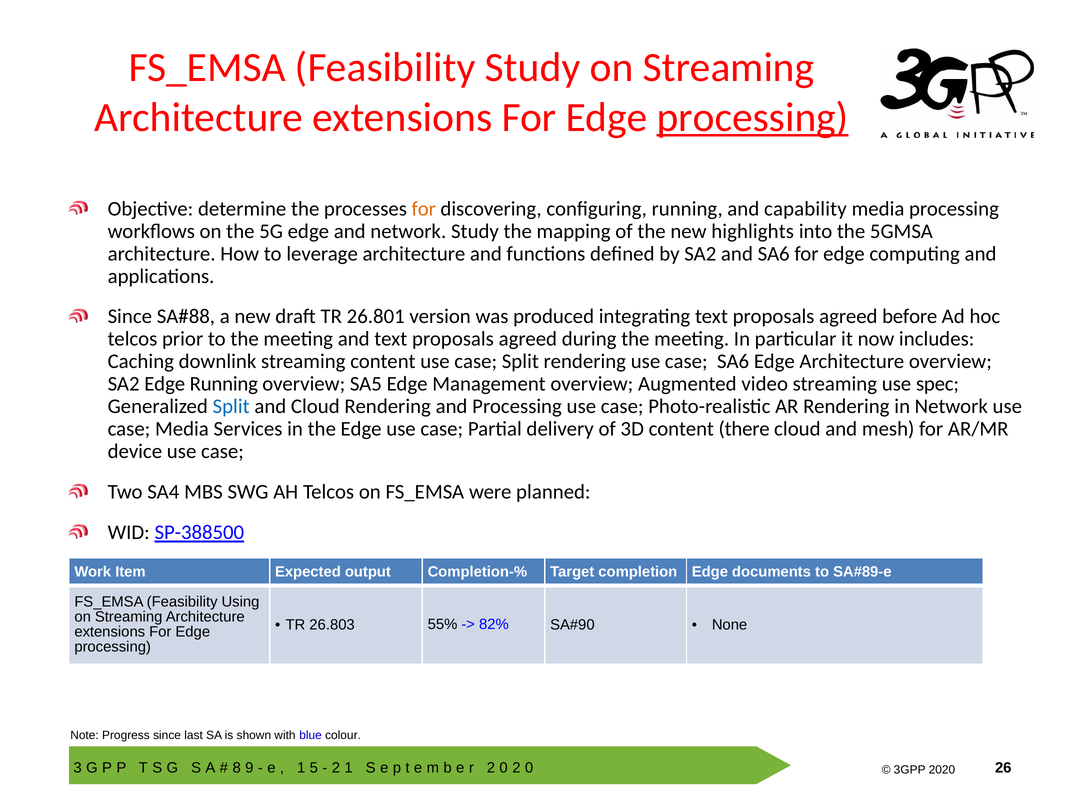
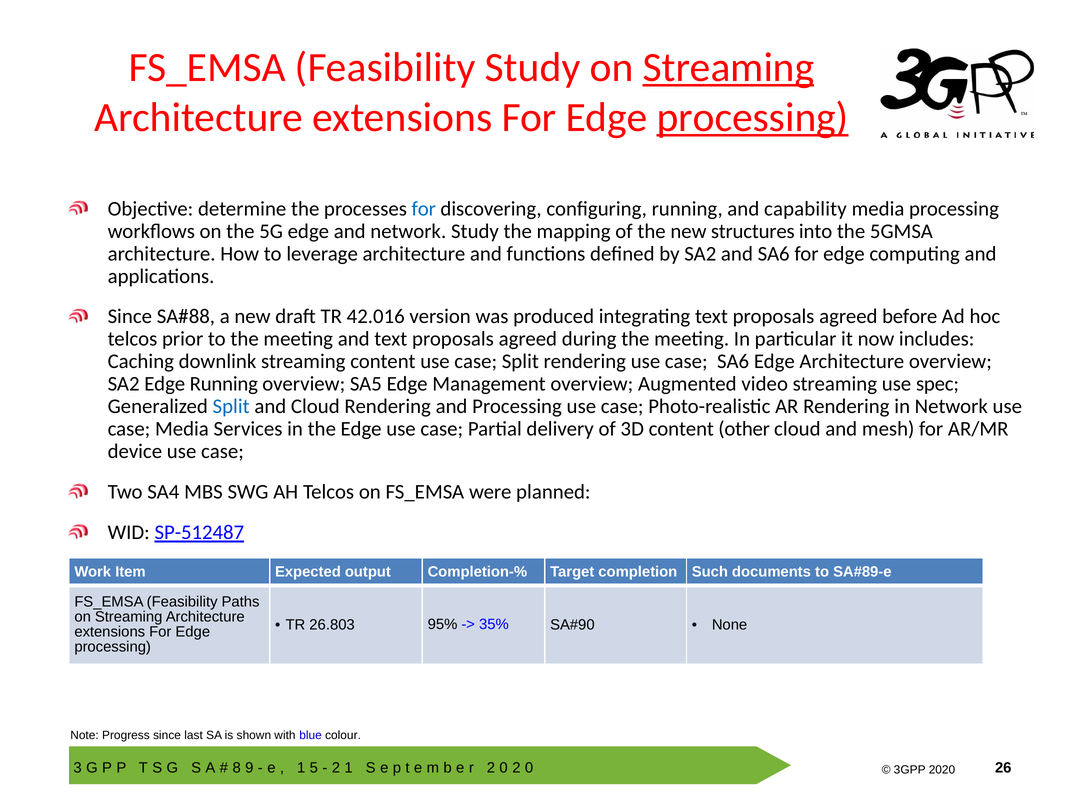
Streaming at (729, 67) underline: none -> present
for at (424, 209) colour: orange -> blue
highlights: highlights -> structures
26.801: 26.801 -> 42.016
there: there -> other
SP-388500: SP-388500 -> SP-512487
completion Edge: Edge -> Such
Using: Using -> Paths
55%: 55% -> 95%
82%: 82% -> 35%
